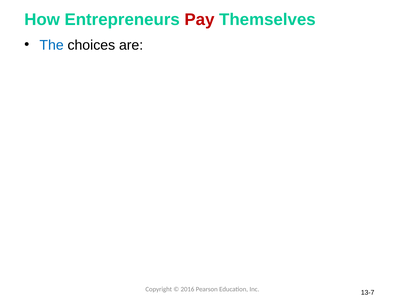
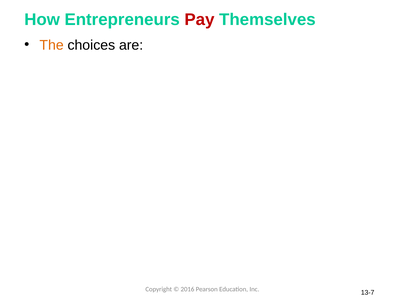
The colour: blue -> orange
